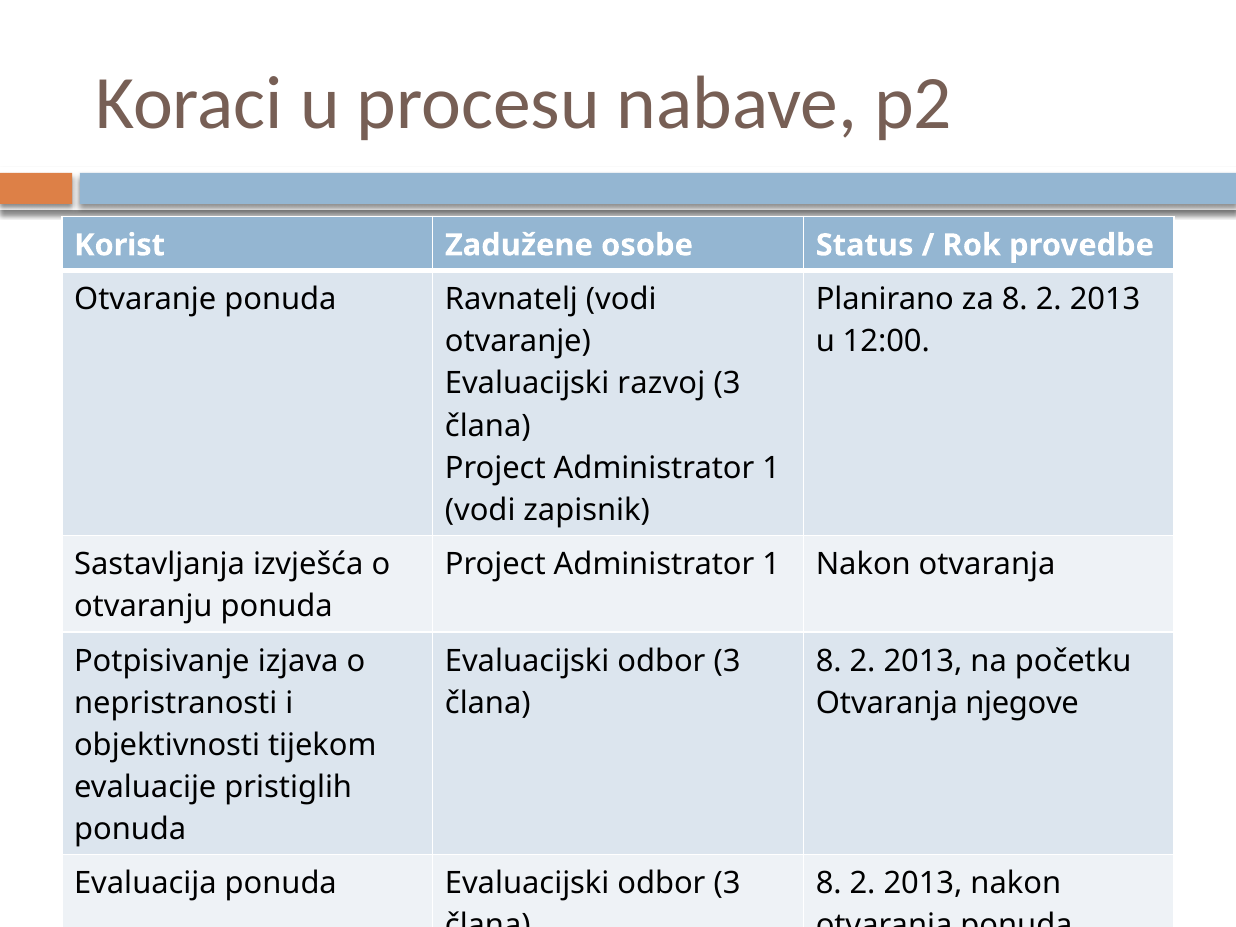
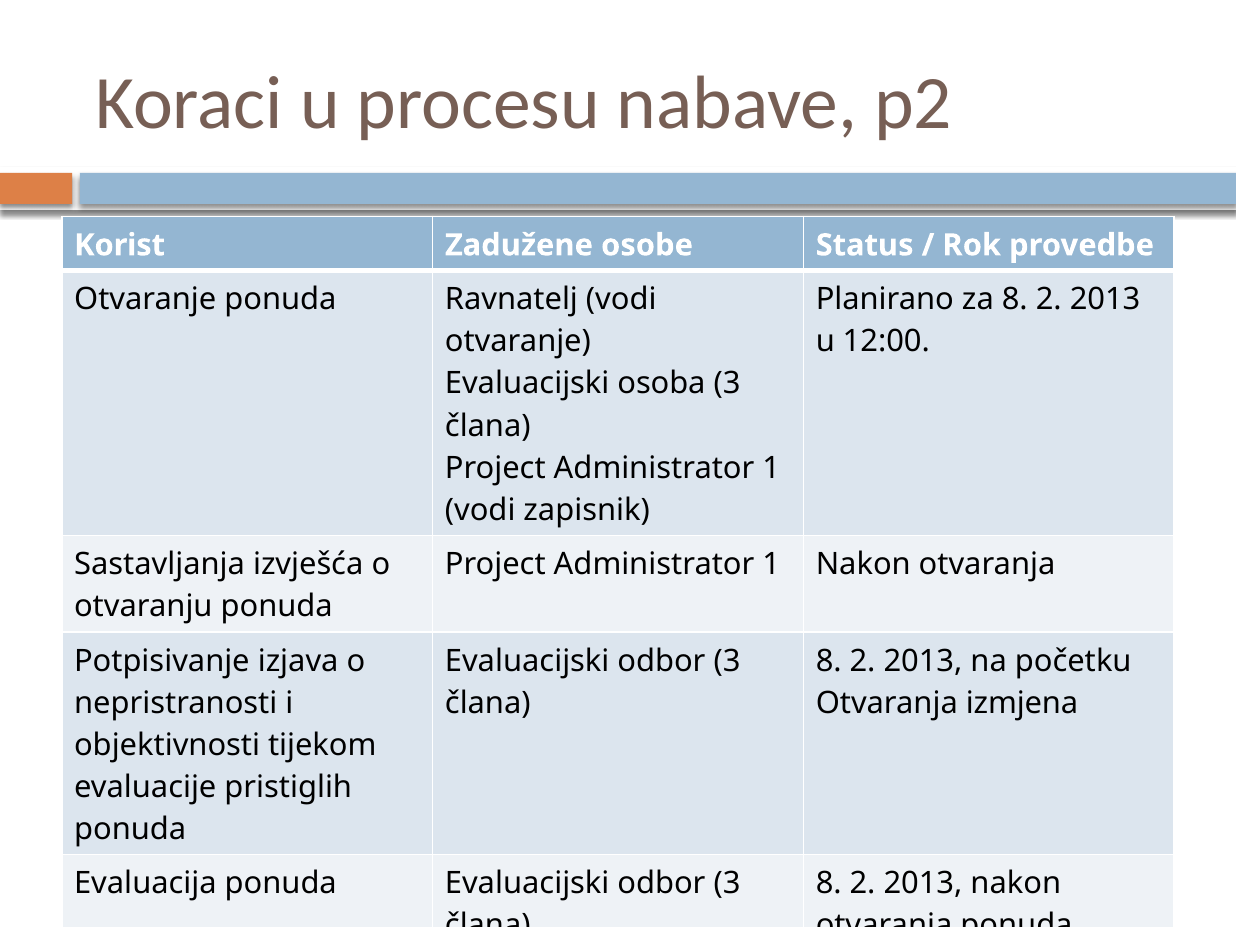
razvoj: razvoj -> osoba
njegove: njegove -> izmjena
